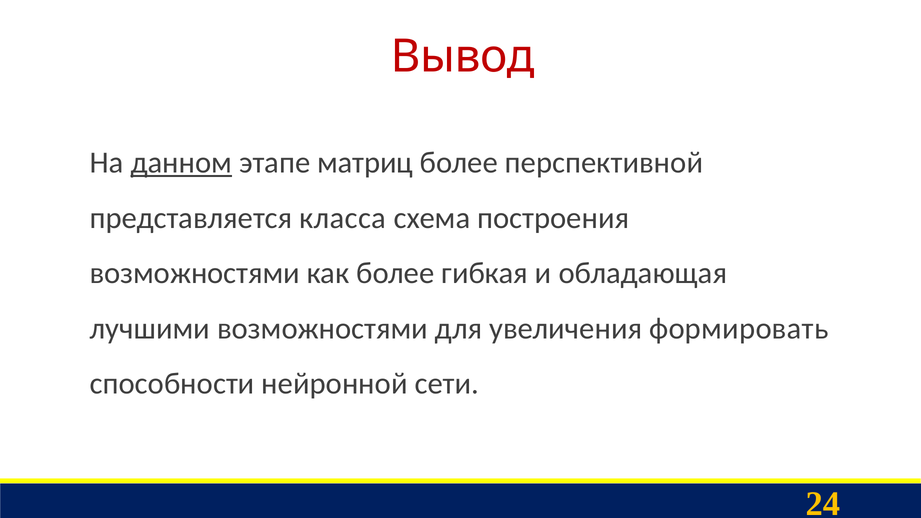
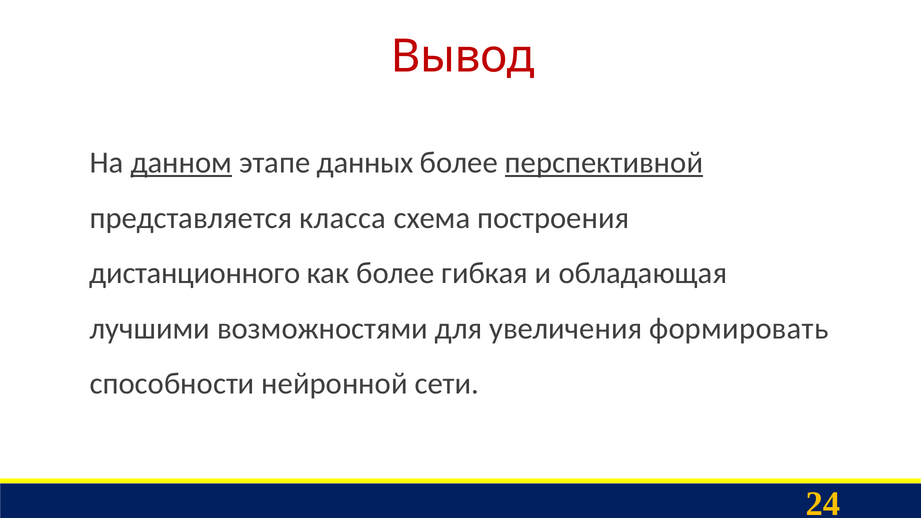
матриц: матриц -> данных
перспективной underline: none -> present
возможностями at (195, 273): возможностями -> дистанционного
